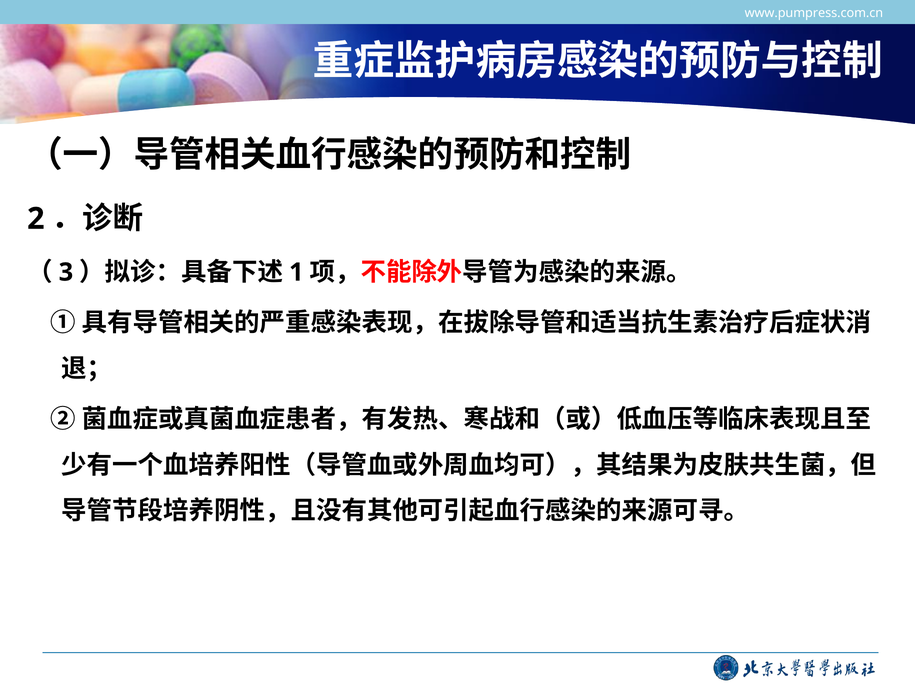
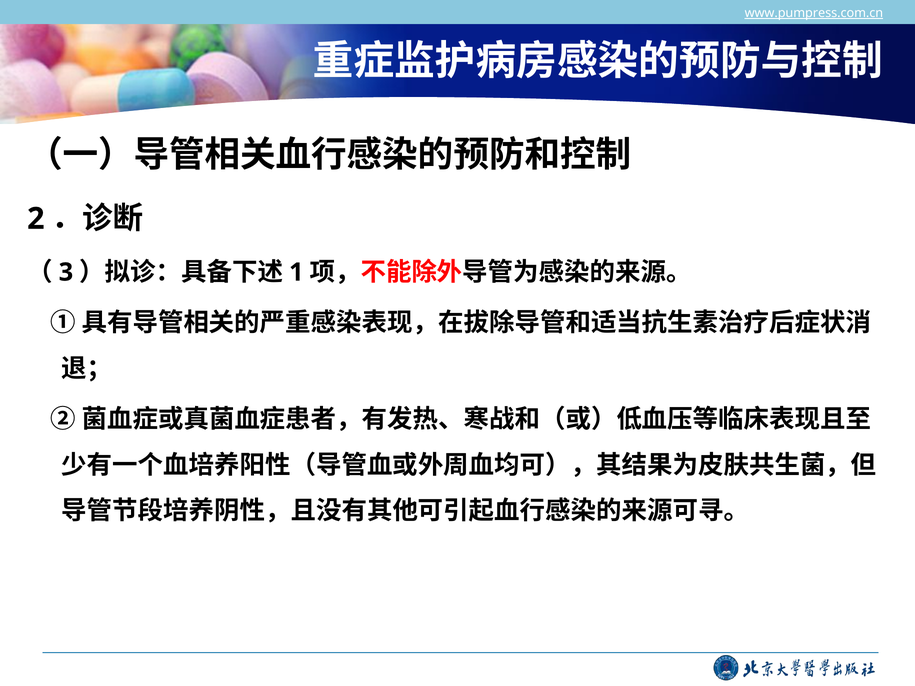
www.pumpress.com.cn underline: none -> present
